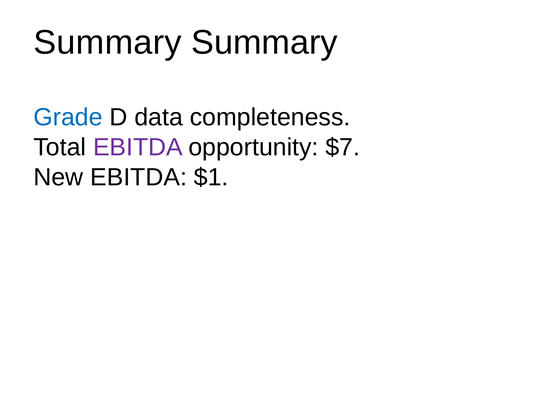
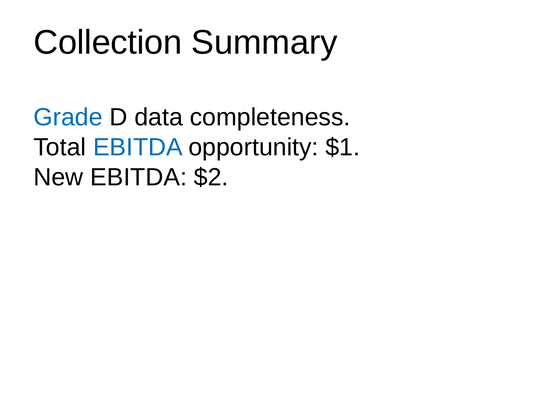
Summary at (108, 43): Summary -> Collection
EBITDA at (138, 147) colour: purple -> blue
$7: $7 -> $1
$1: $1 -> $2
